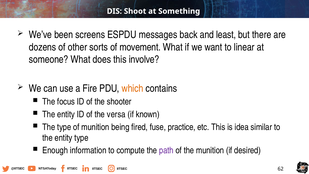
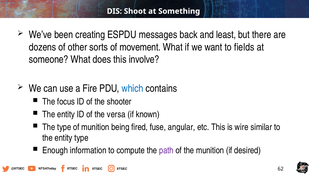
screens: screens -> creating
linear: linear -> fields
which colour: orange -> blue
practice: practice -> angular
idea: idea -> wire
